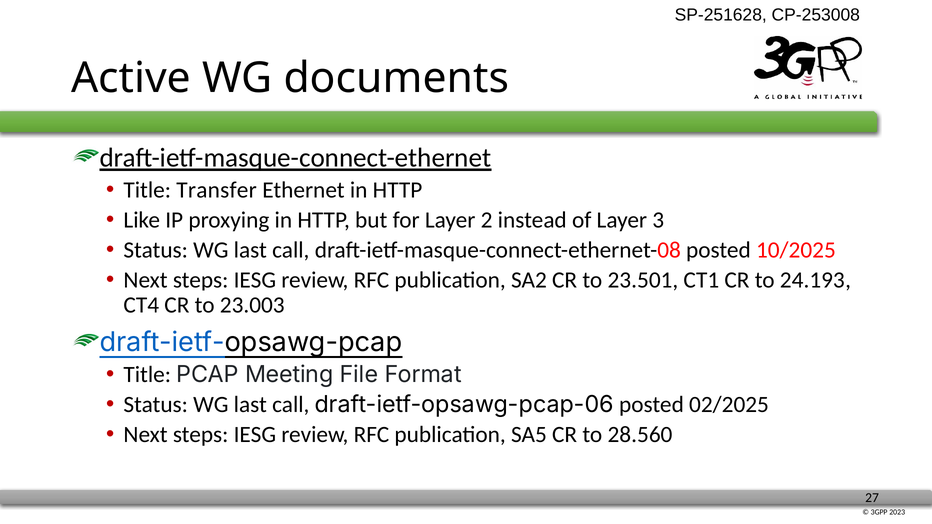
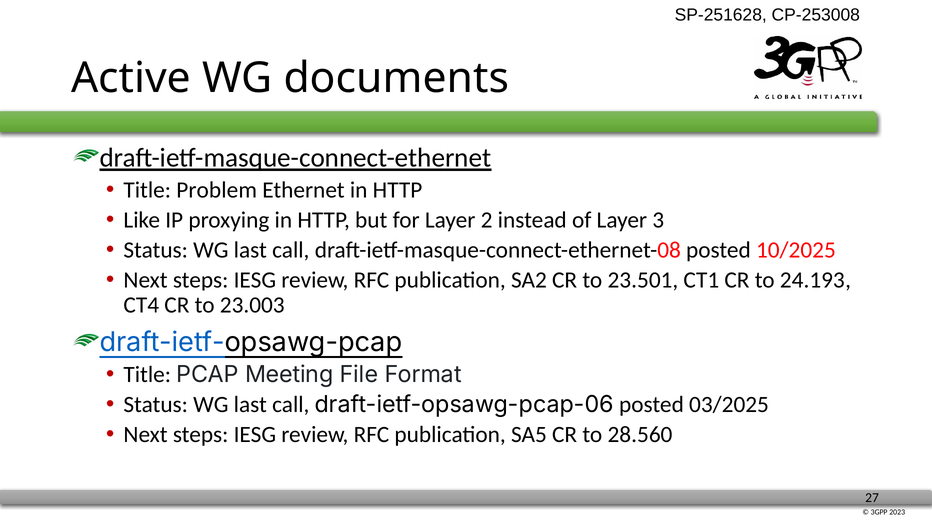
Transfer: Transfer -> Problem
02/2025: 02/2025 -> 03/2025
